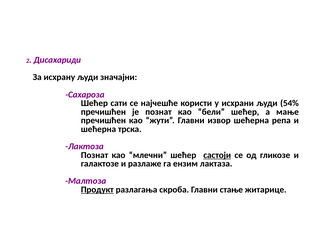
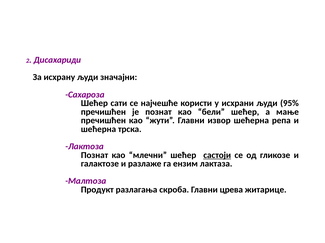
54%: 54% -> 95%
Продукт underline: present -> none
стање: стање -> црева
